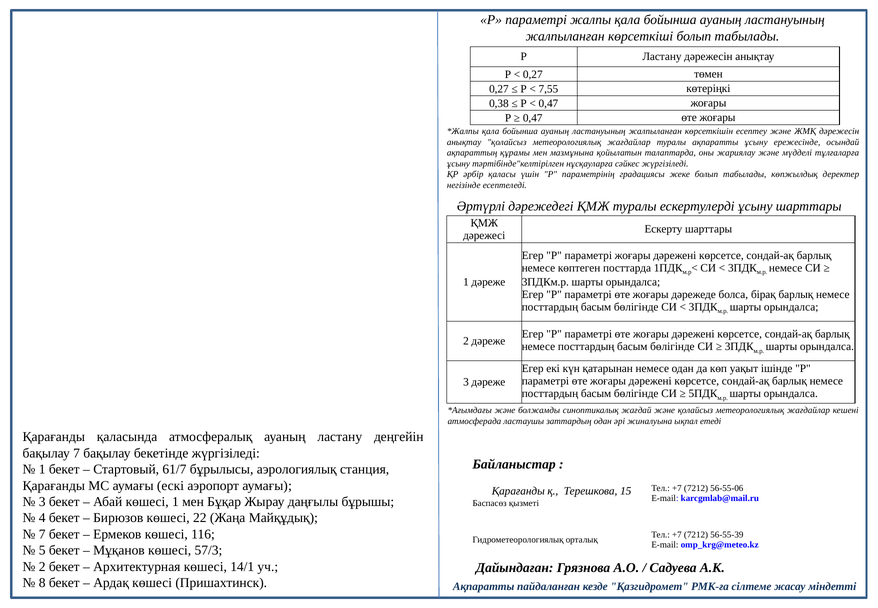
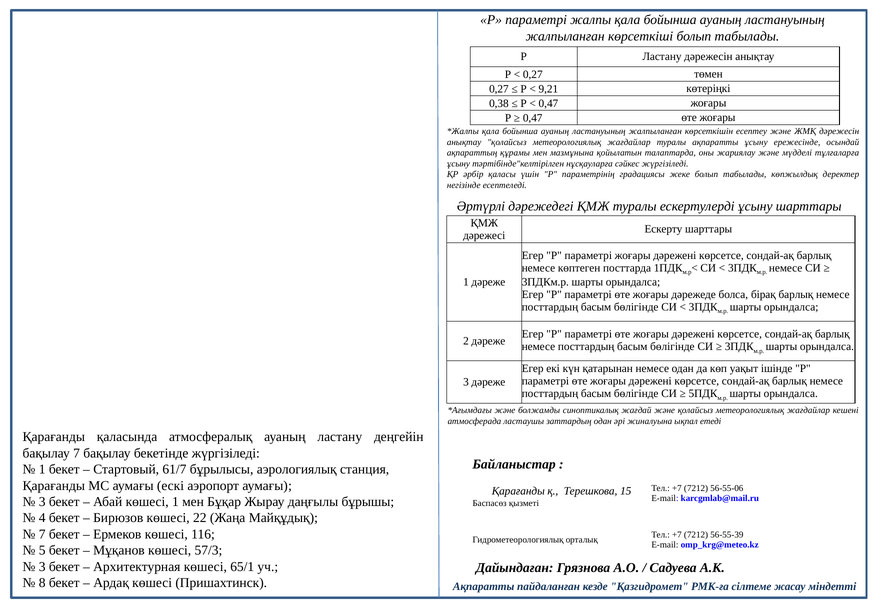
7,55: 7,55 -> 9,21
2 at (42, 566): 2 -> 3
14/1: 14/1 -> 65/1
